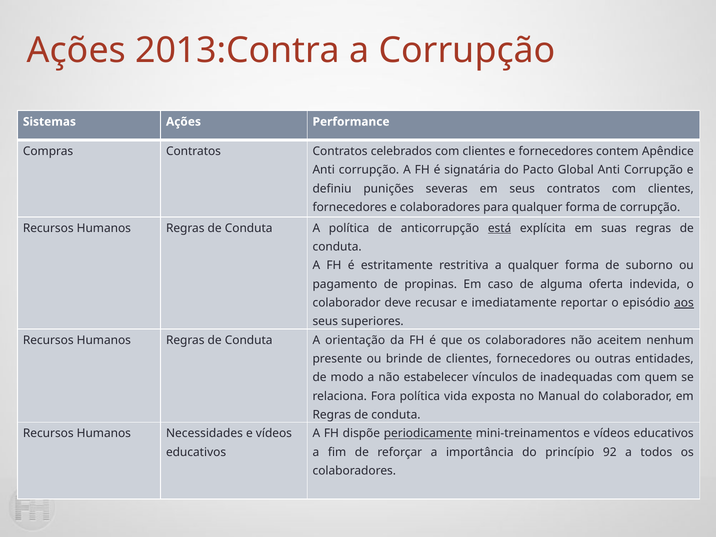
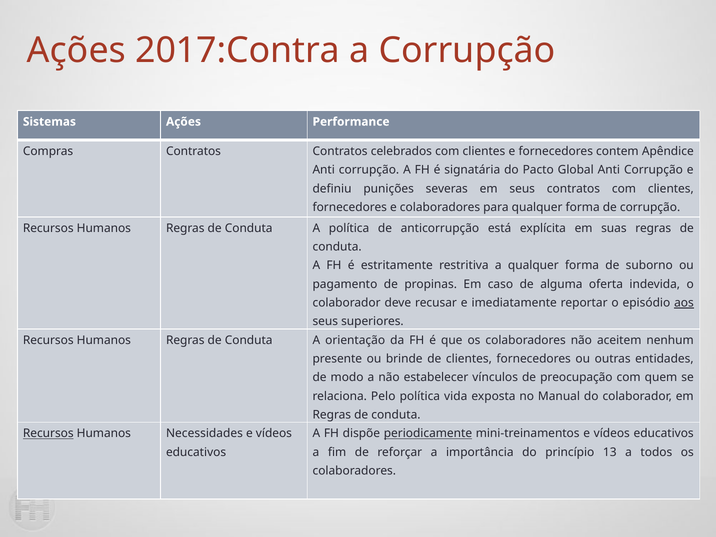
2013:Contra: 2013:Contra -> 2017:Contra
está underline: present -> none
inadequadas: inadequadas -> preocupação
Fora: Fora -> Pelo
Recursos at (48, 434) underline: none -> present
92: 92 -> 13
